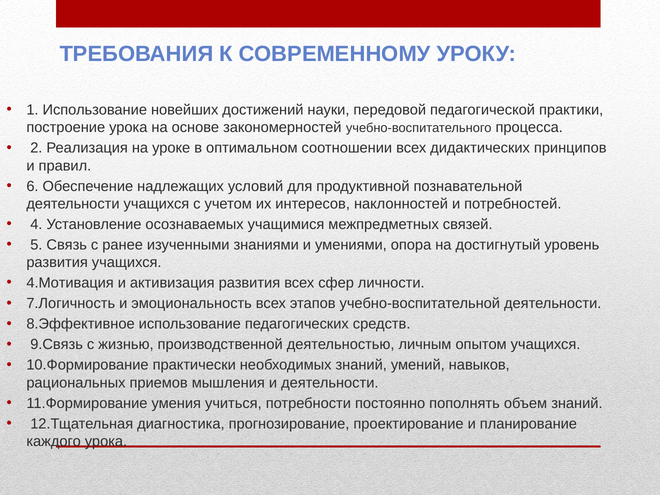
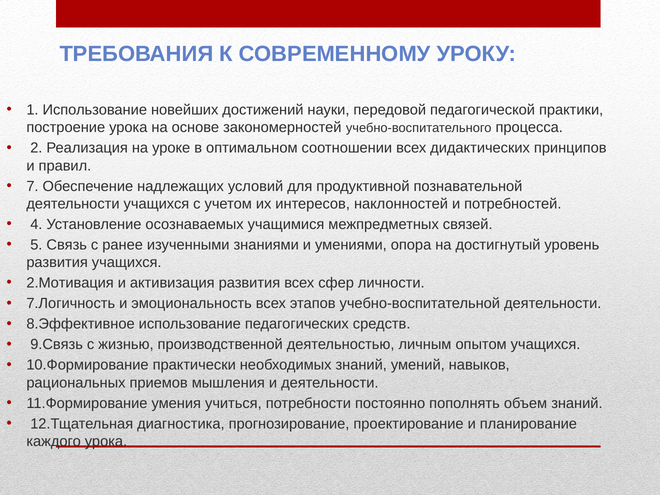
6: 6 -> 7
4.Мотивация: 4.Мотивация -> 2.Мотивация
